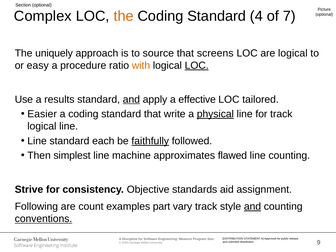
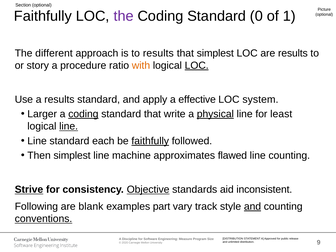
Complex at (43, 16): Complex -> Faithfully
the at (124, 16) colour: orange -> purple
4: 4 -> 0
7: 7 -> 1
uniquely: uniquely -> different
to source: source -> results
that screens: screens -> simplest
are logical: logical -> results
easy: easy -> story
and at (131, 99) underline: present -> none
tailored: tailored -> system
Easier: Easier -> Larger
coding at (83, 114) underline: none -> present
for track: track -> least
line at (69, 126) underline: none -> present
Strive underline: none -> present
Objective underline: none -> present
assignment: assignment -> inconsistent
count: count -> blank
